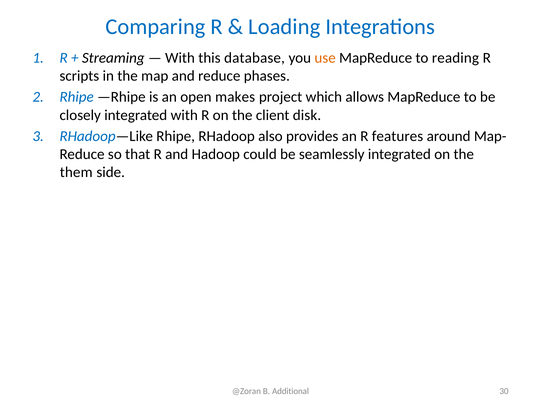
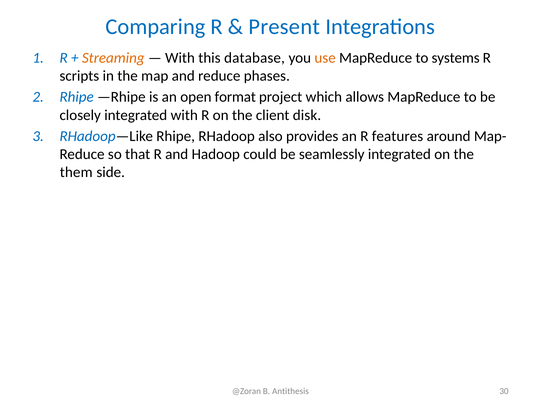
Loading: Loading -> Present
Streaming colour: black -> orange
reading: reading -> systems
makes: makes -> format
Additional: Additional -> Antithesis
